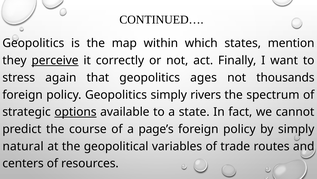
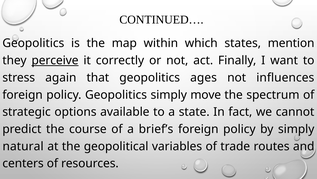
thousands: thousands -> inﬂuences
rivers: rivers -> move
options underline: present -> none
page’s: page’s -> brief’s
